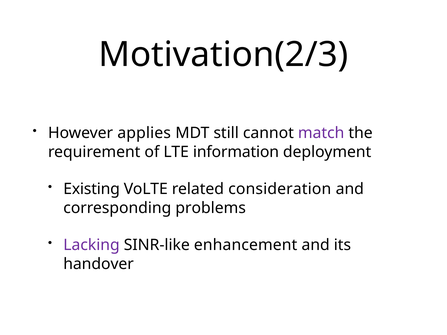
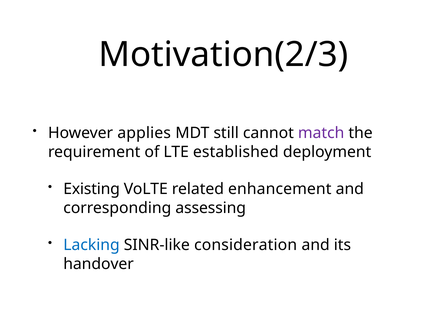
information: information -> established
consideration: consideration -> enhancement
problems: problems -> assessing
Lacking colour: purple -> blue
enhancement: enhancement -> consideration
